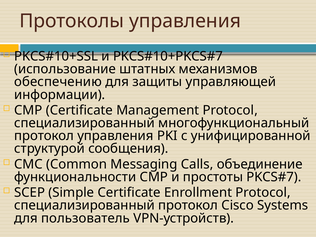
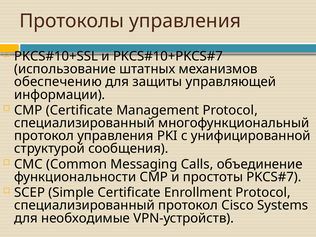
пользователь: пользователь -> необходимые
